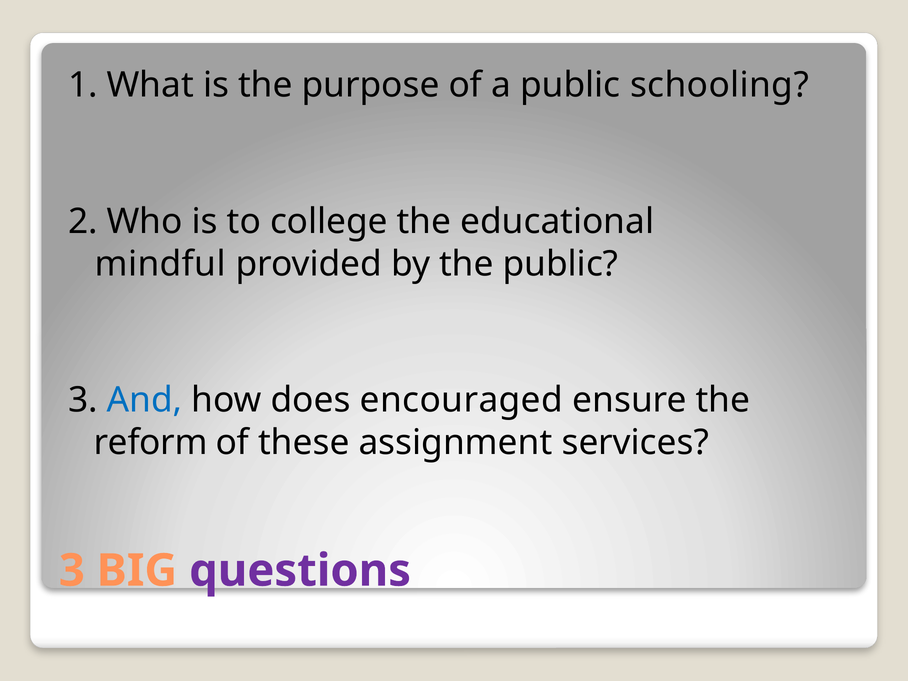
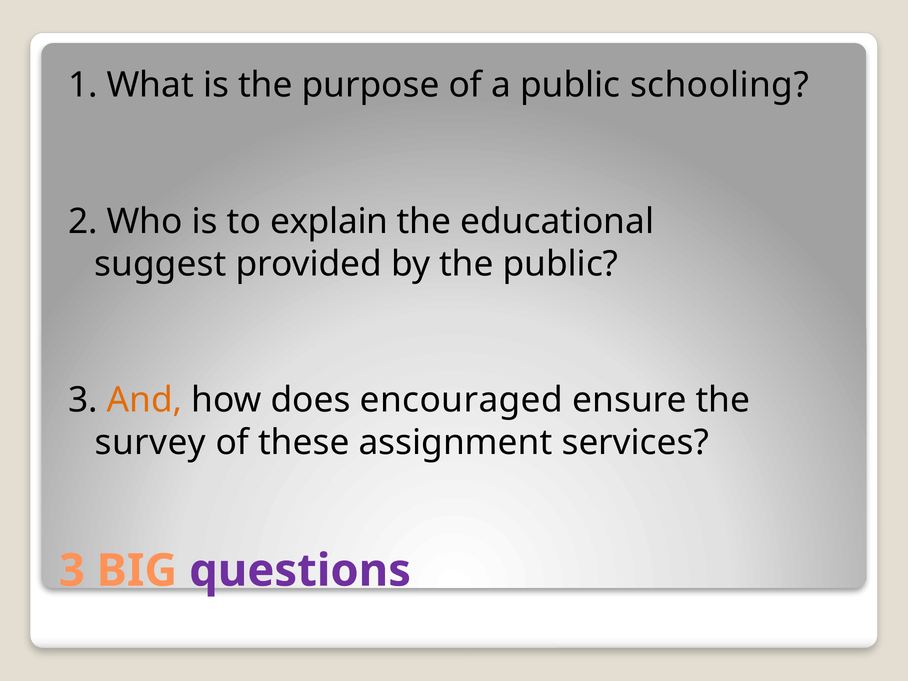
college: college -> explain
mindful: mindful -> suggest
And colour: blue -> orange
reform: reform -> survey
